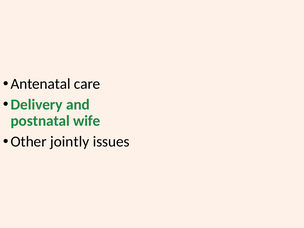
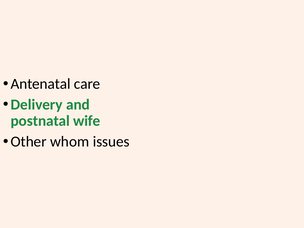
jointly: jointly -> whom
